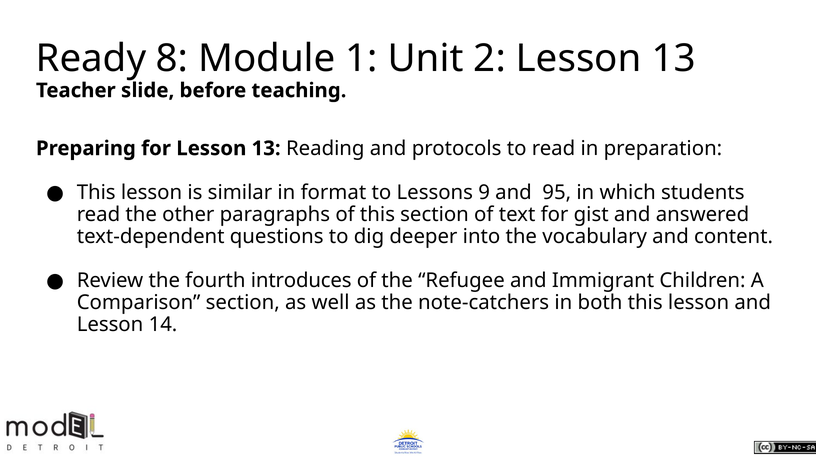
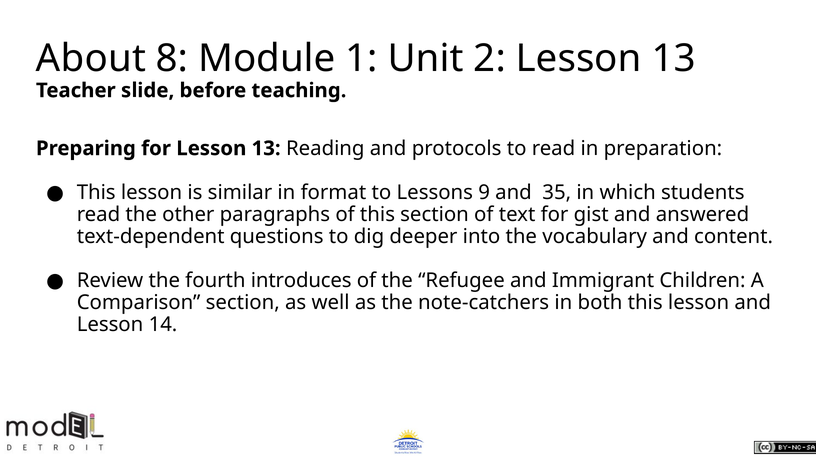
Ready: Ready -> About
95: 95 -> 35
